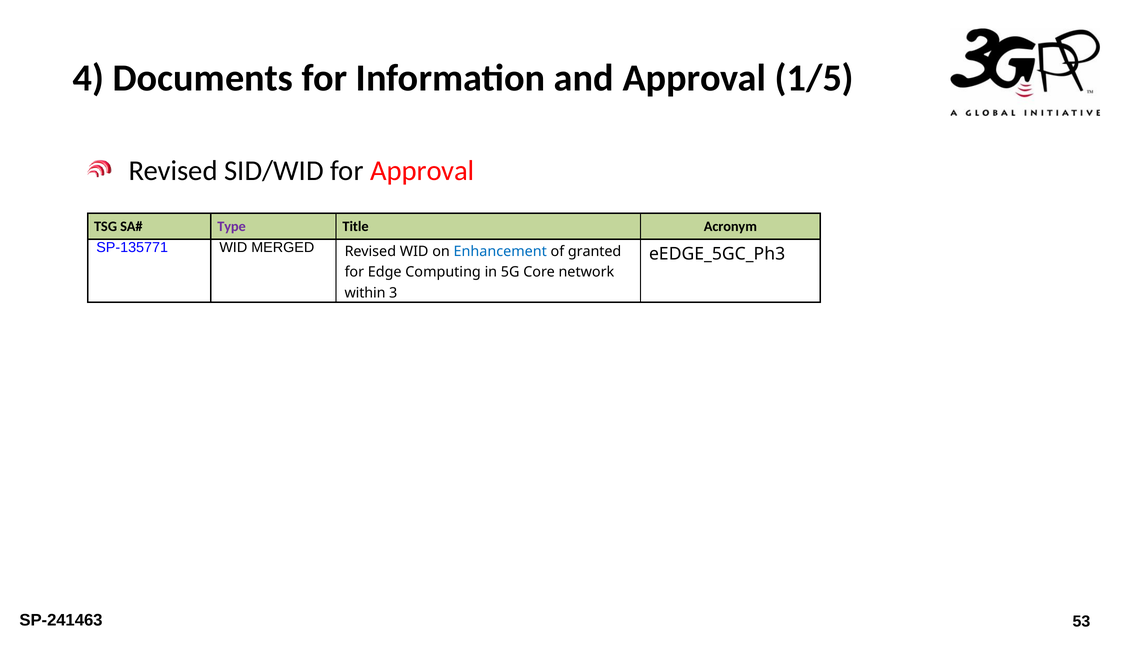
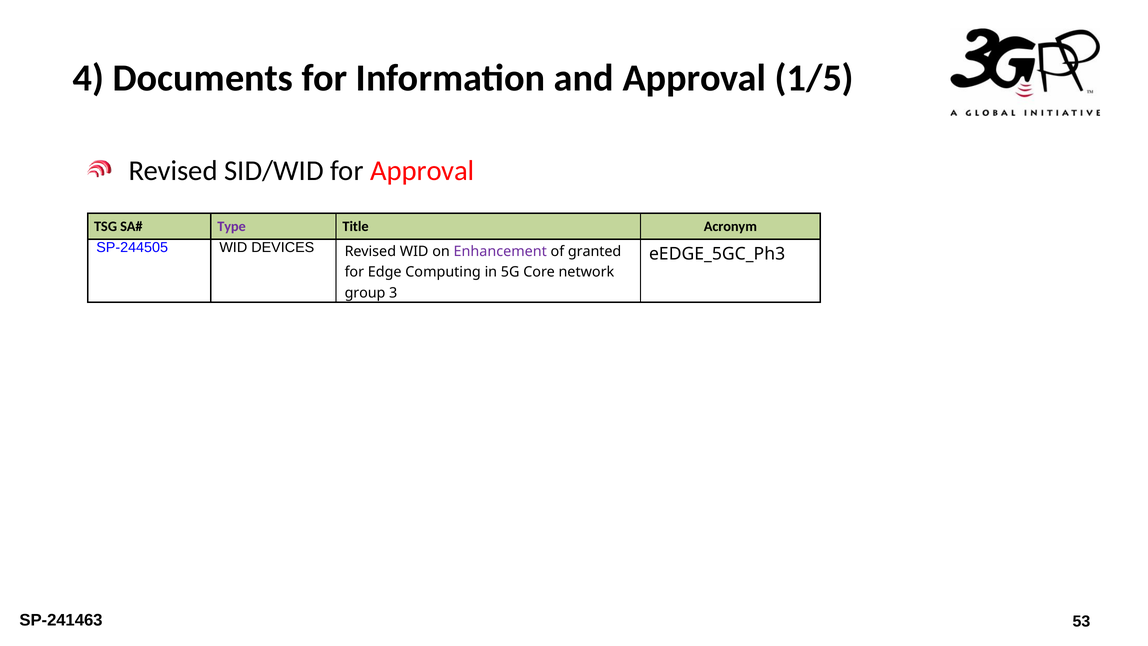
SP-135771: SP-135771 -> SP-244505
MERGED: MERGED -> DEVICES
Enhancement colour: blue -> purple
within: within -> group
